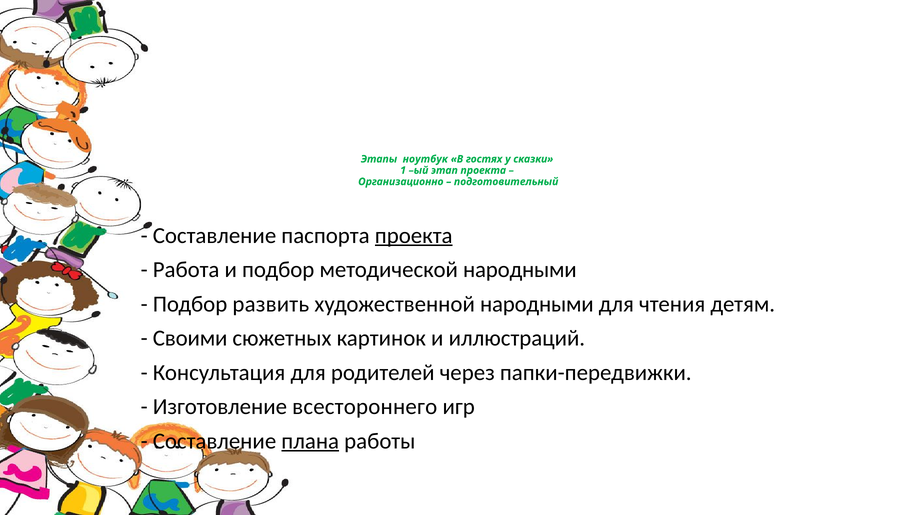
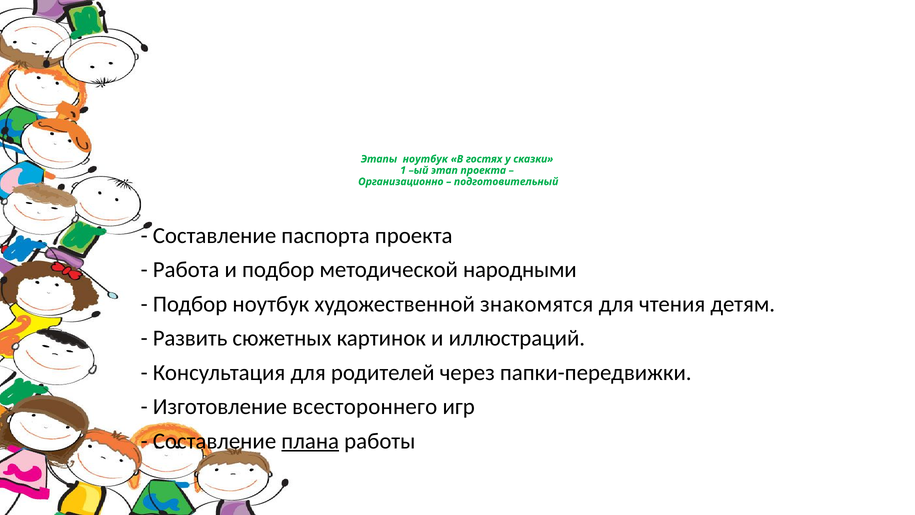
проекта at (414, 235) underline: present -> none
Подбор развить: развить -> ноутбук
художественной народными: народными -> знакомятся
Своими: Своими -> Развить
